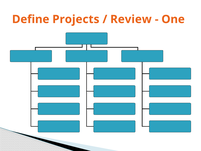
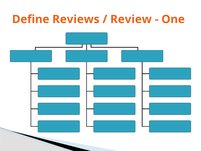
Projects: Projects -> Reviews
